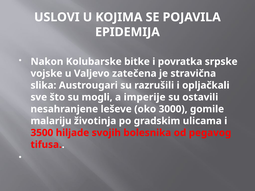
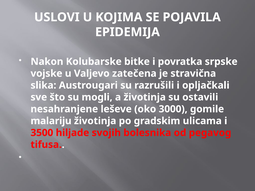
a imperije: imperije -> životinja
